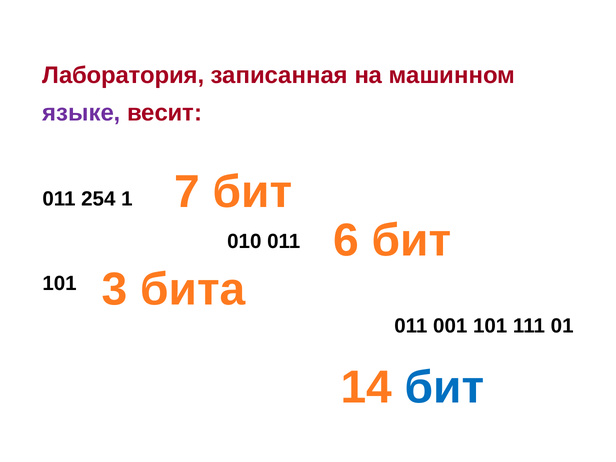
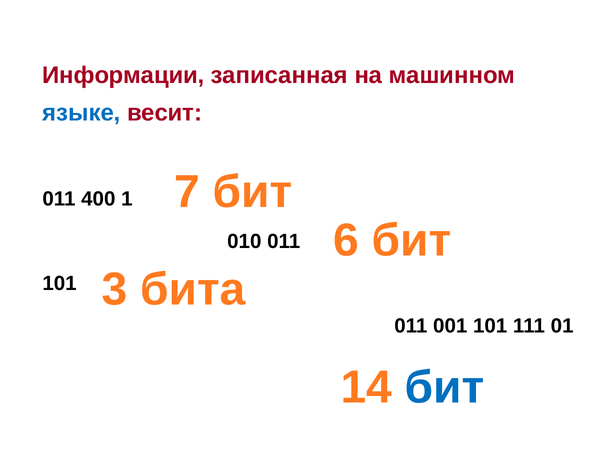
Лаборатория: Лаборатория -> Информации
языке colour: purple -> blue
254: 254 -> 400
